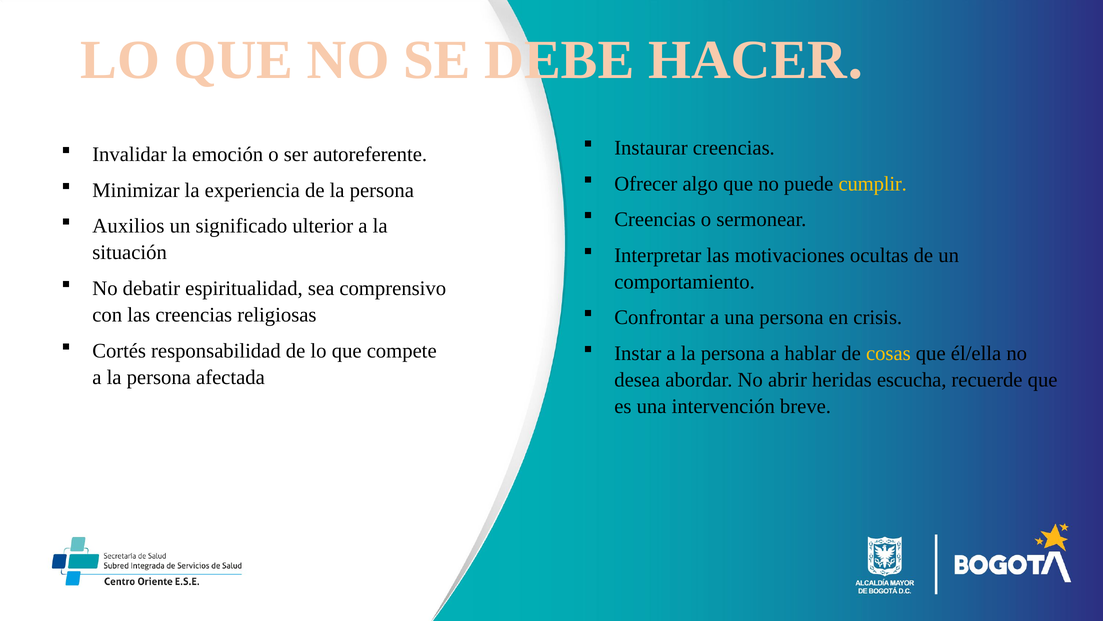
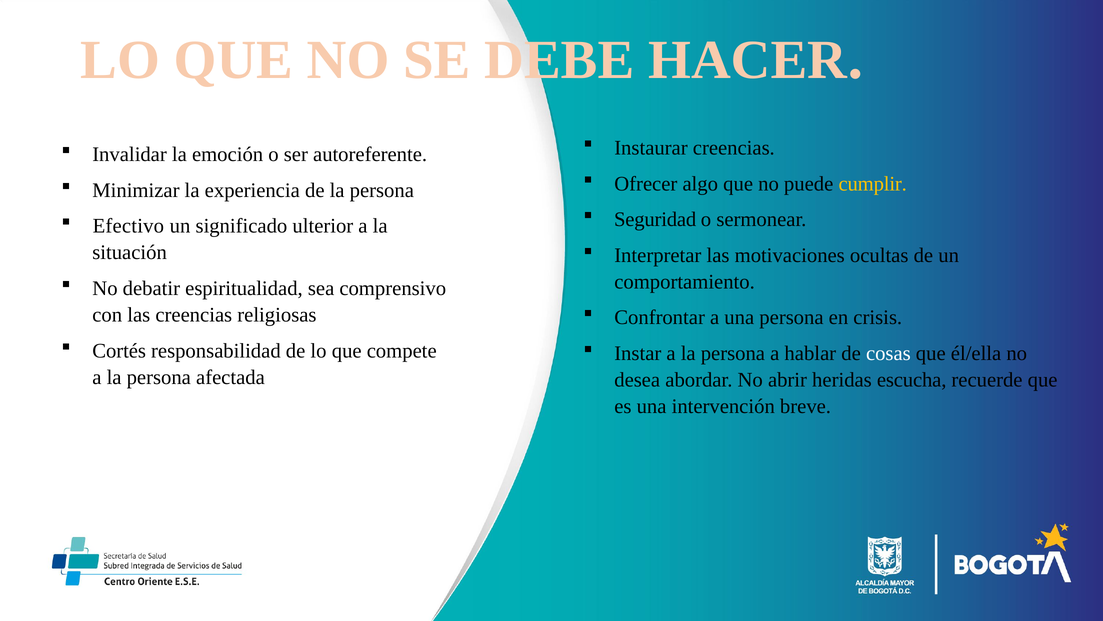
Creencias at (655, 219): Creencias -> Seguridad
Auxilios: Auxilios -> Efectivo
cosas colour: yellow -> white
